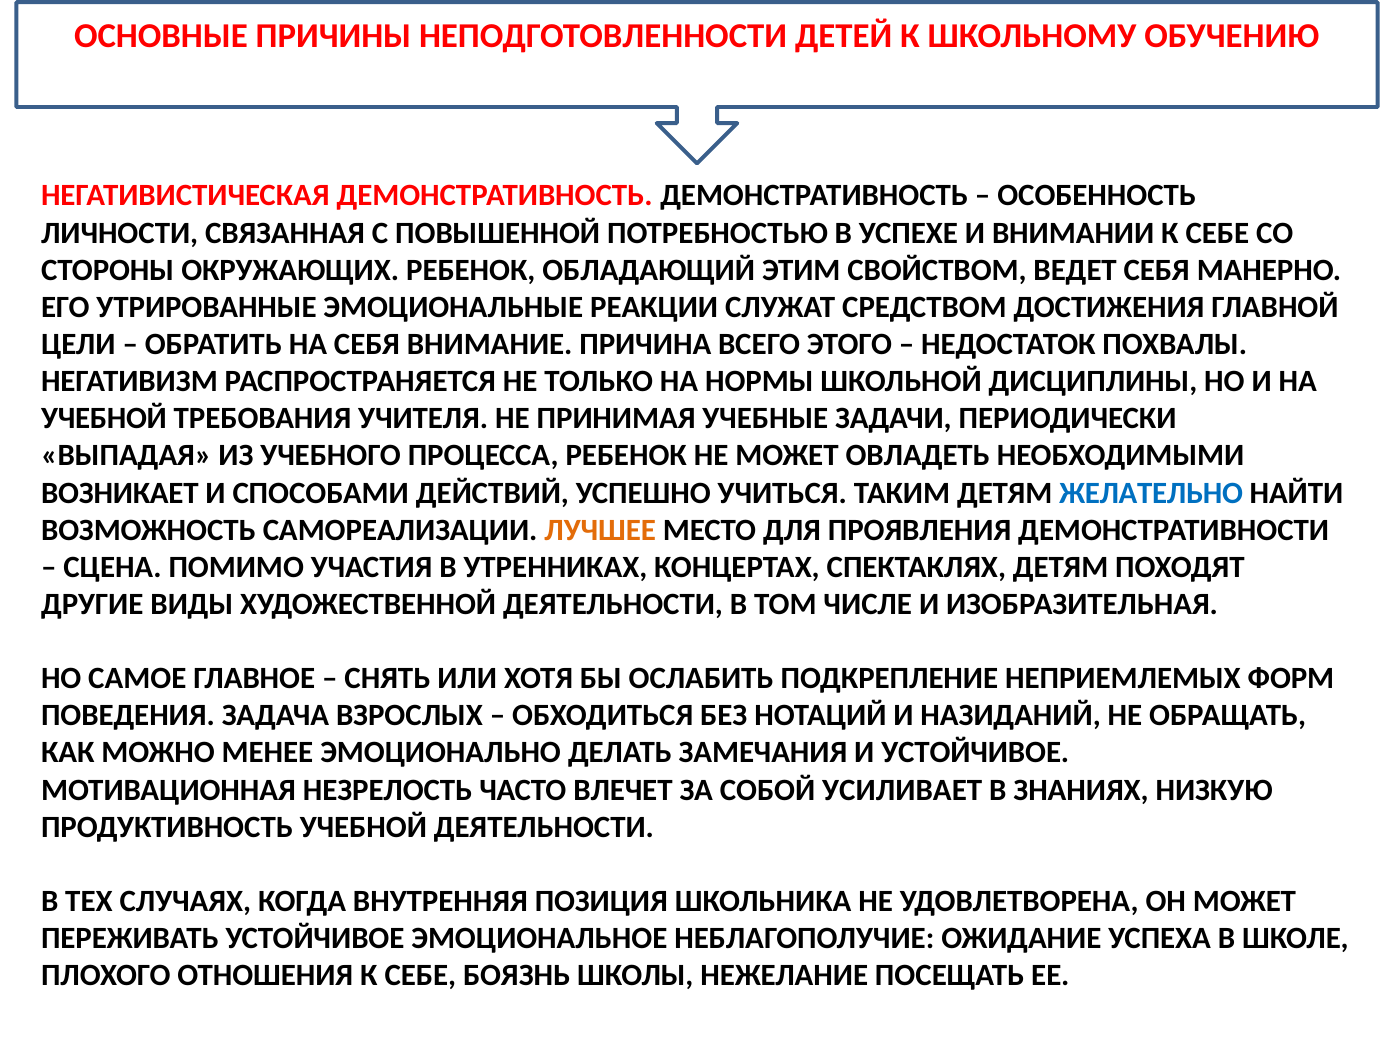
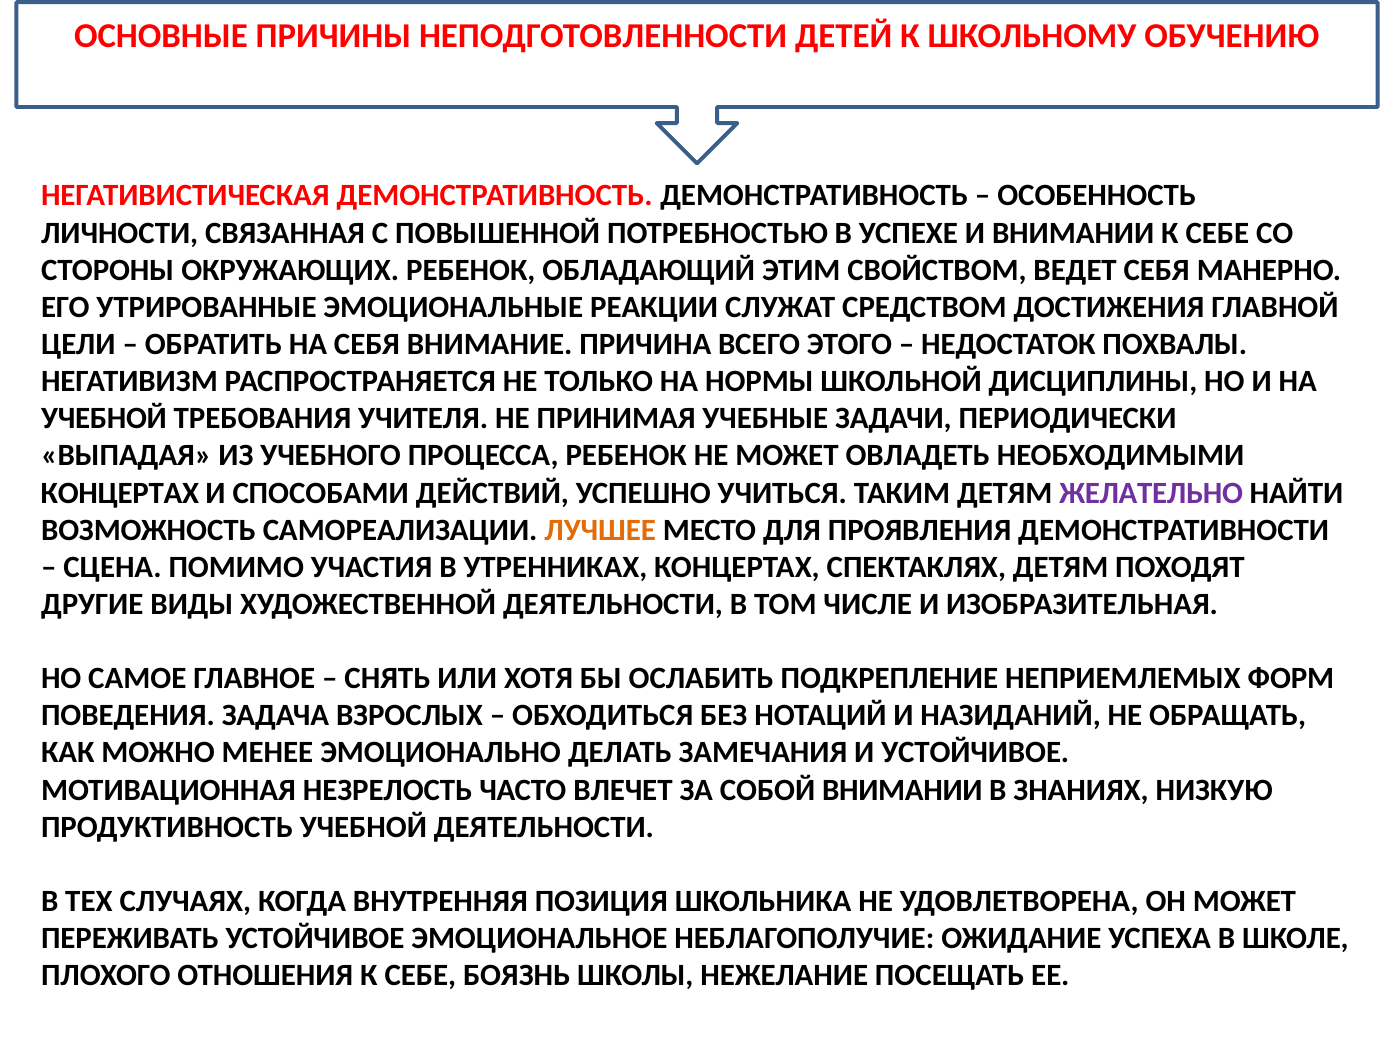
ВОЗНИКАЕТ at (120, 493): ВОЗНИКАЕТ -> КОНЦЕРТАХ
ЖЕЛАТЕЛЬНО colour: blue -> purple
СОБОЙ УСИЛИВАЕТ: УСИЛИВАЕТ -> ВНИМАНИИ
